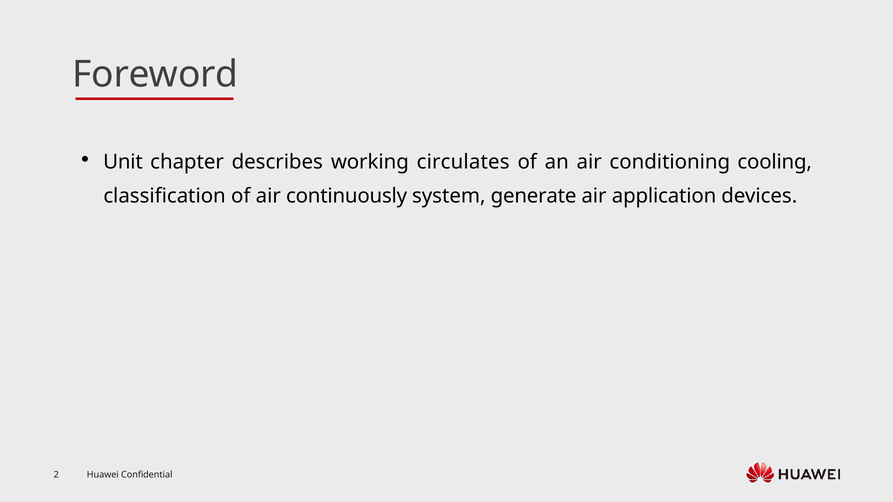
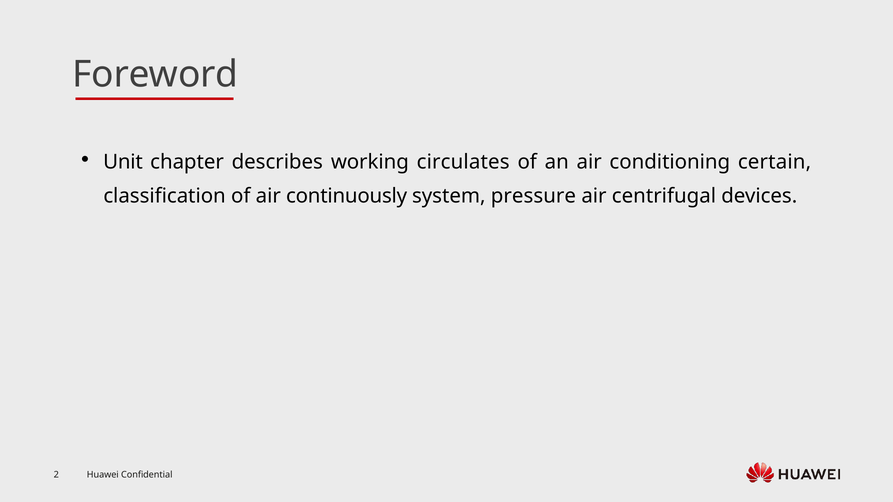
cooling: cooling -> certain
generate: generate -> pressure
application: application -> centrifugal
